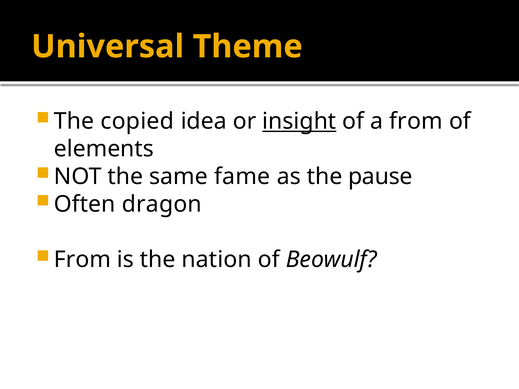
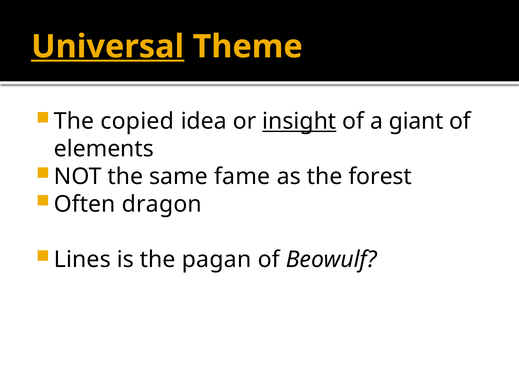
Universal underline: none -> present
a from: from -> giant
pause: pause -> forest
From at (82, 260): From -> Lines
nation: nation -> pagan
